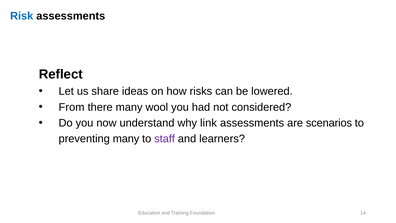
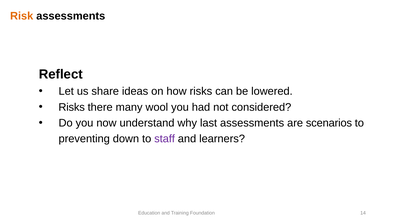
Risk colour: blue -> orange
From at (72, 107): From -> Risks
link: link -> last
preventing many: many -> down
